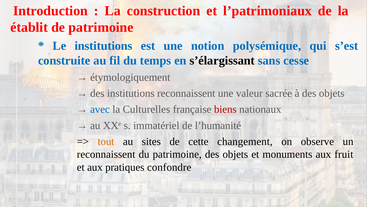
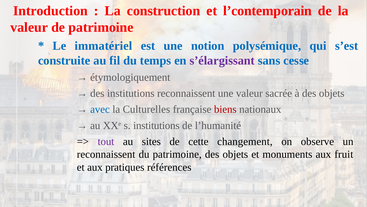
l’patrimoniaux: l’patrimoniaux -> l’contemporain
établit at (29, 27): établit -> valeur
Le institutions: institutions -> immatériel
s’élargissant colour: black -> purple
s immatériel: immatériel -> institutions
tout colour: orange -> purple
confondre: confondre -> références
